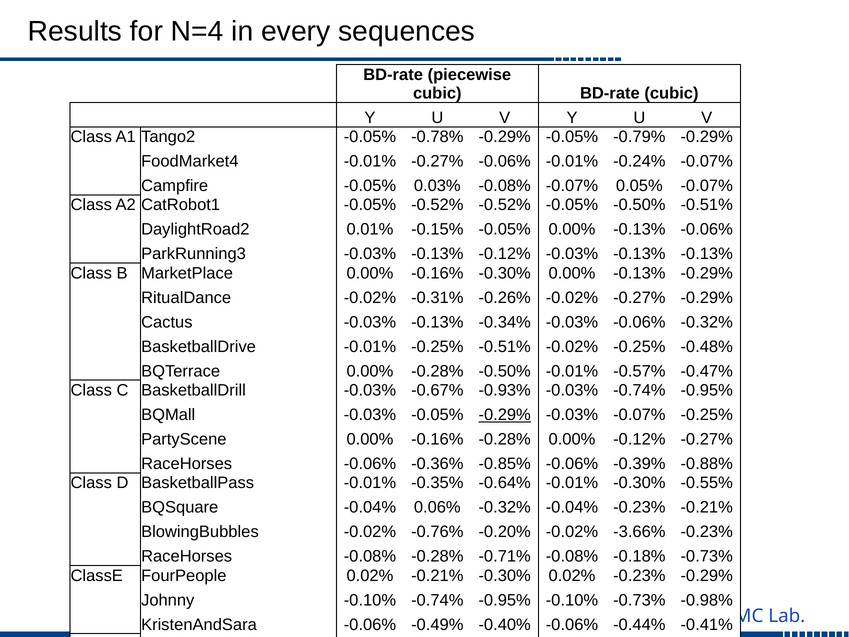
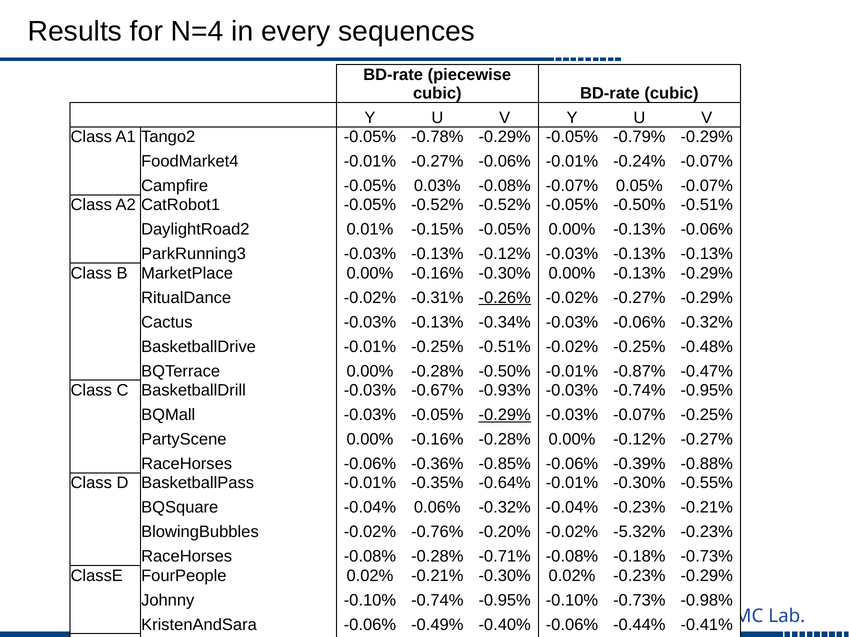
-0.26% underline: none -> present
-0.01% -0.57%: -0.57% -> -0.87%
-3.66%: -3.66% -> -5.32%
